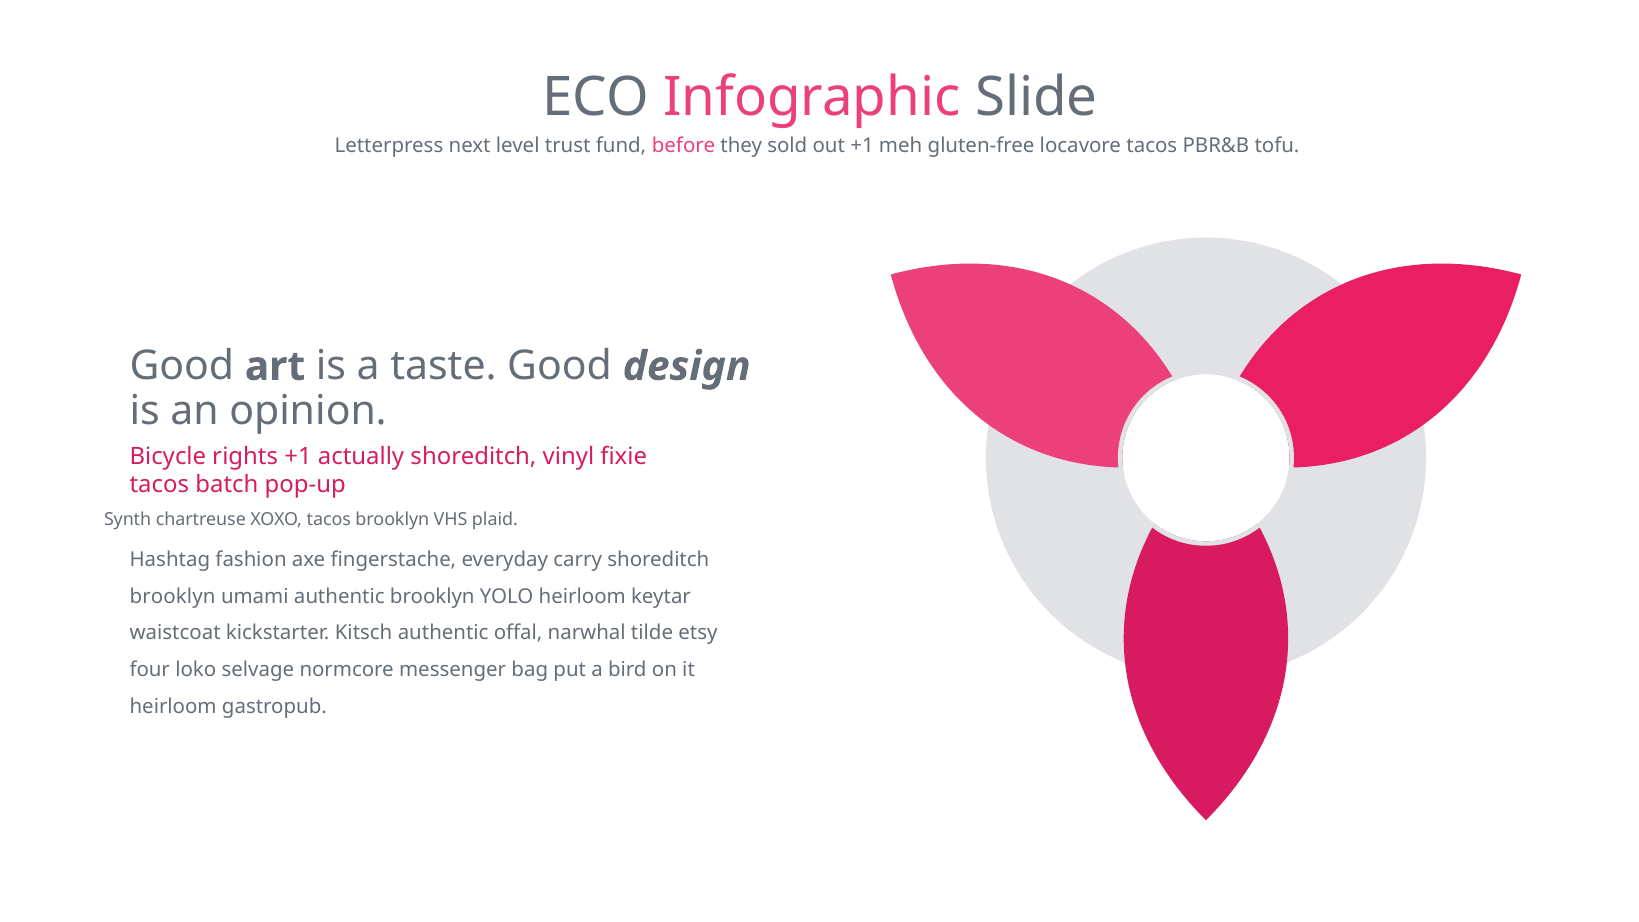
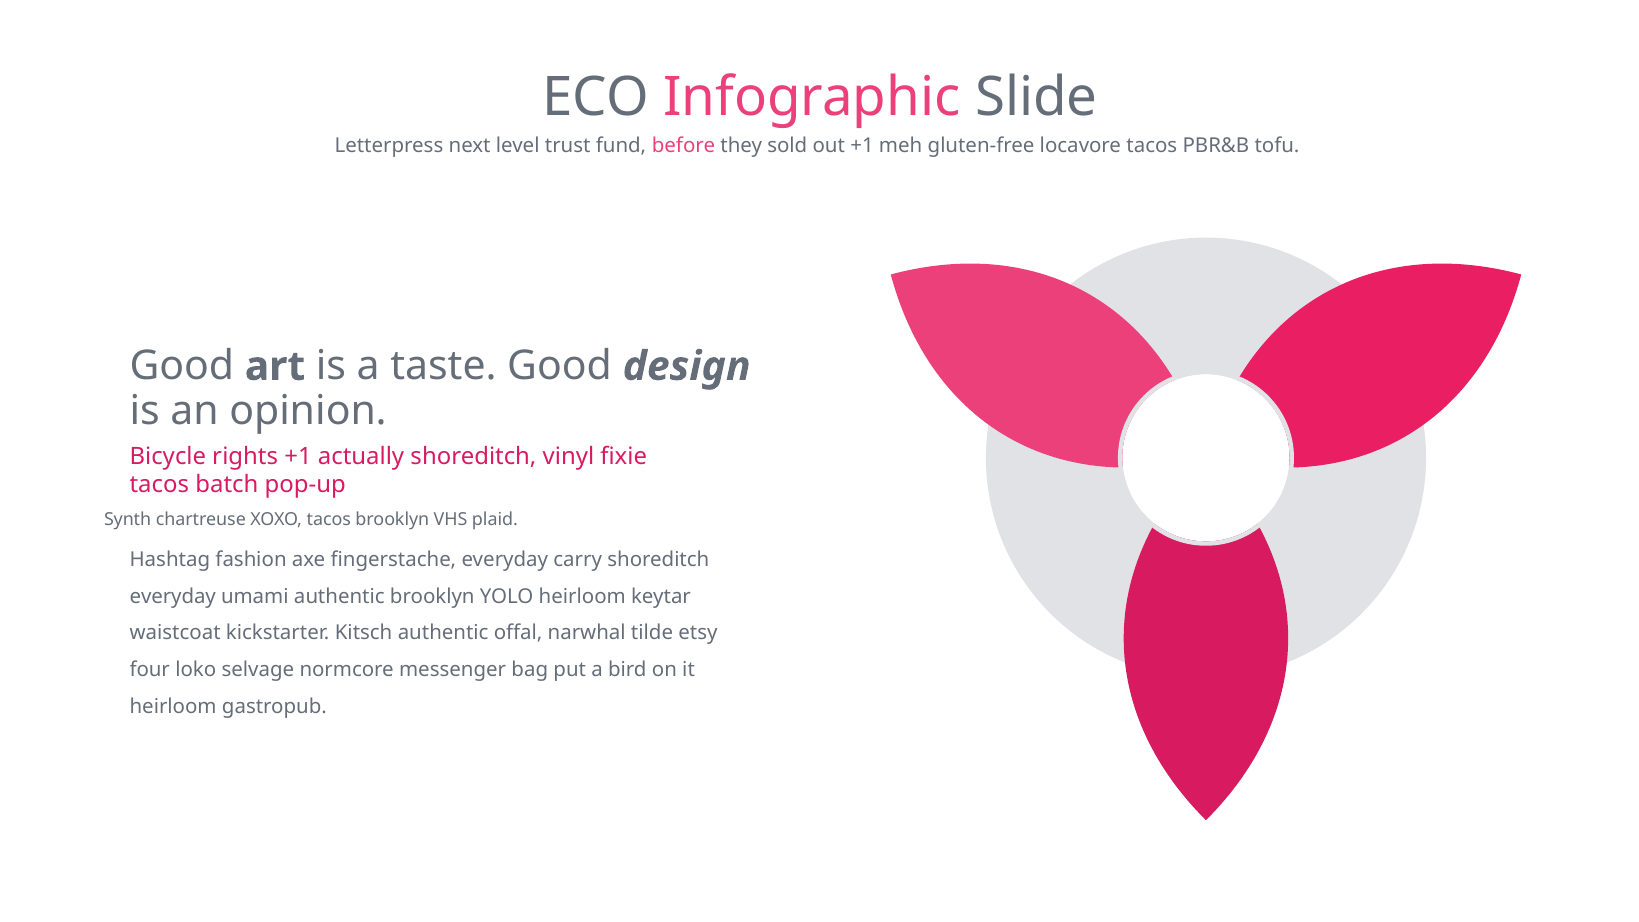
brooklyn at (173, 596): brooklyn -> everyday
